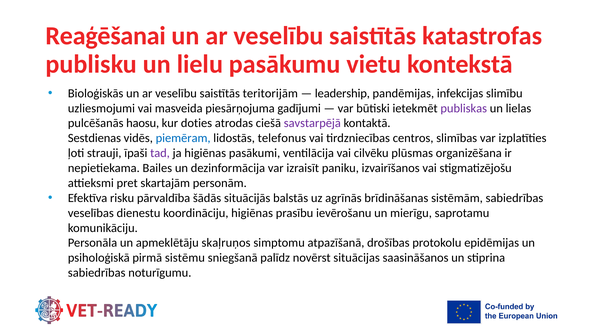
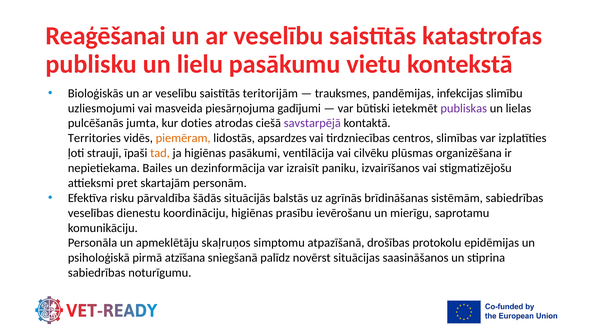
leadership: leadership -> trauksmes
haosu: haosu -> jumta
Sestdienas: Sestdienas -> Territories
piemēram colour: blue -> orange
telefonus: telefonus -> apsardzes
tad colour: purple -> orange
sistēmu: sistēmu -> atzīšana
